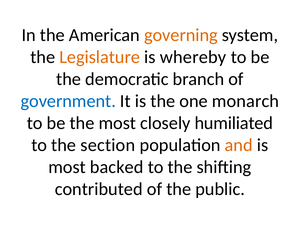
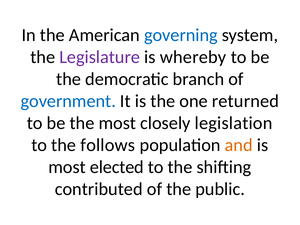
governing colour: orange -> blue
Legislature colour: orange -> purple
monarch: monarch -> returned
humiliated: humiliated -> legislation
section: section -> follows
backed: backed -> elected
